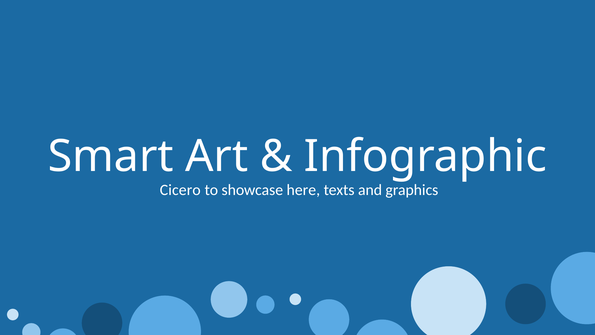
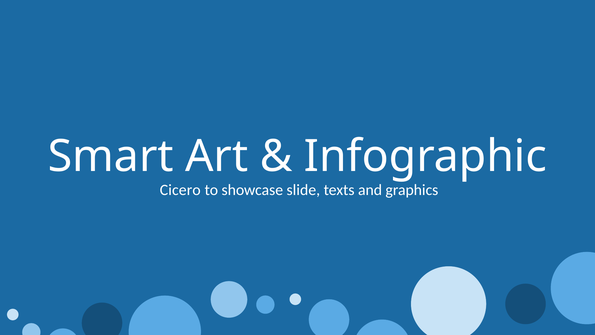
here: here -> slide
